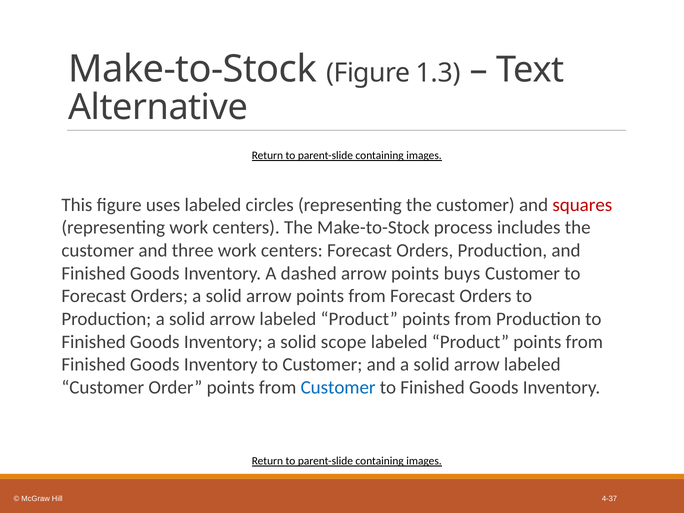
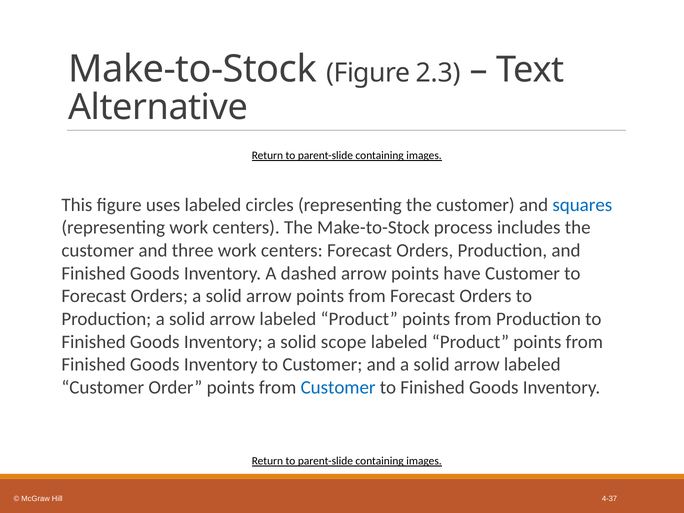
1.3: 1.3 -> 2.3
squares colour: red -> blue
buys: buys -> have
